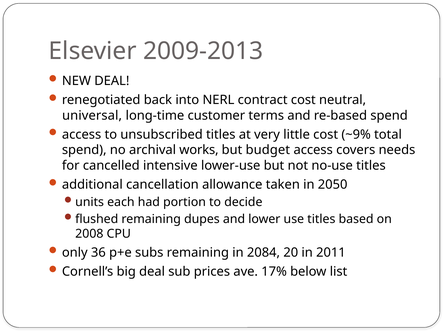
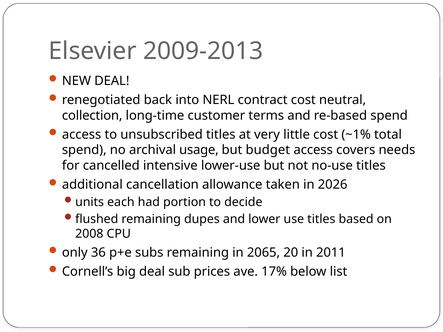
universal: universal -> collection
~9%: ~9% -> ~1%
works: works -> usage
2050: 2050 -> 2026
2084: 2084 -> 2065
